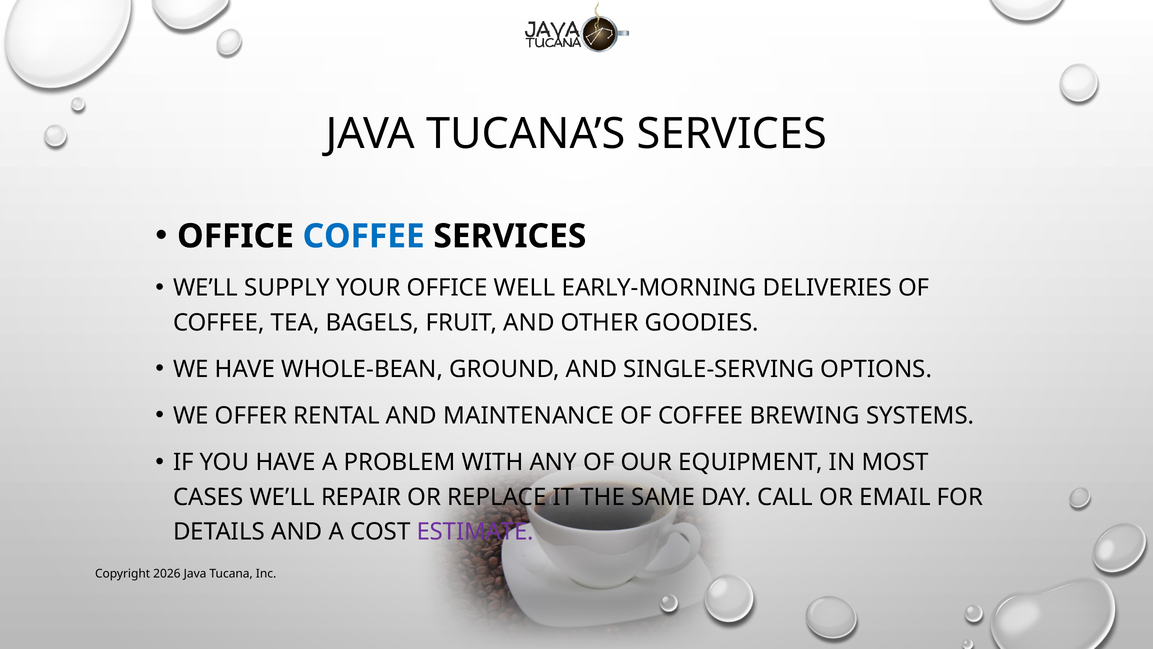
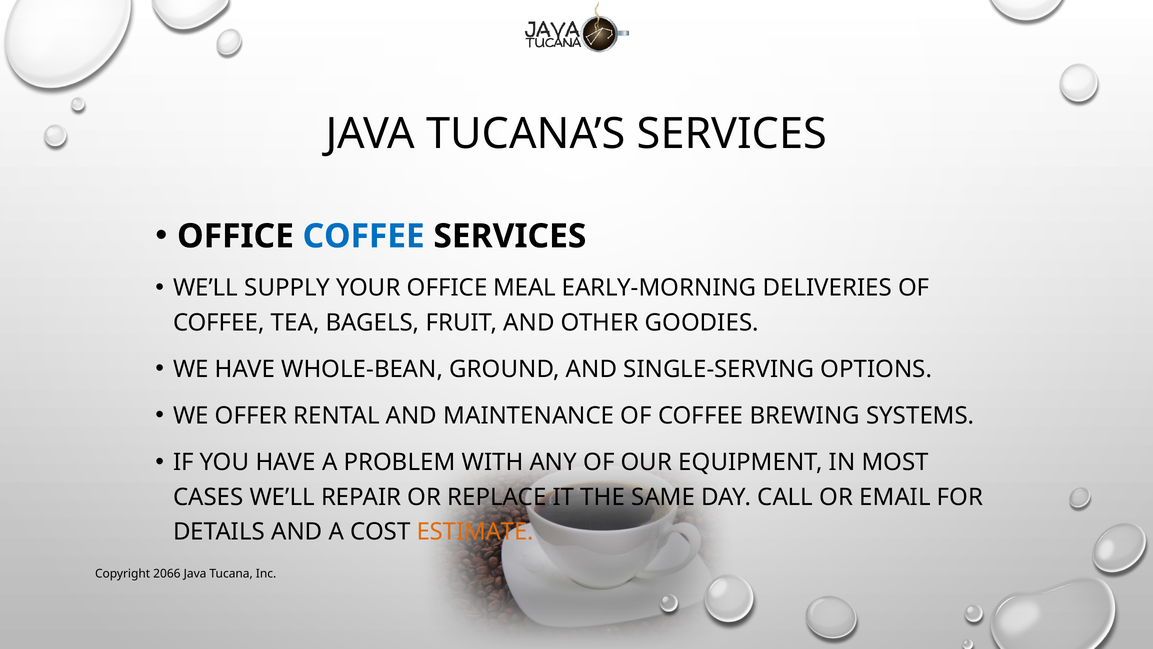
WELL: WELL -> MEAL
ESTIMATE colour: purple -> orange
2026: 2026 -> 2066
